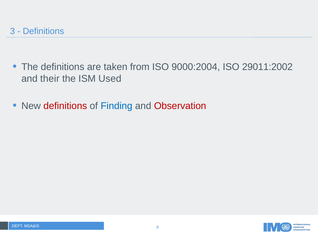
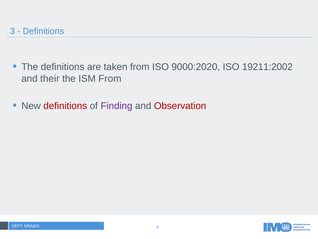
9000:2004: 9000:2004 -> 9000:2020
29011:2002: 29011:2002 -> 19211:2002
ISM Used: Used -> From
Finding colour: blue -> purple
